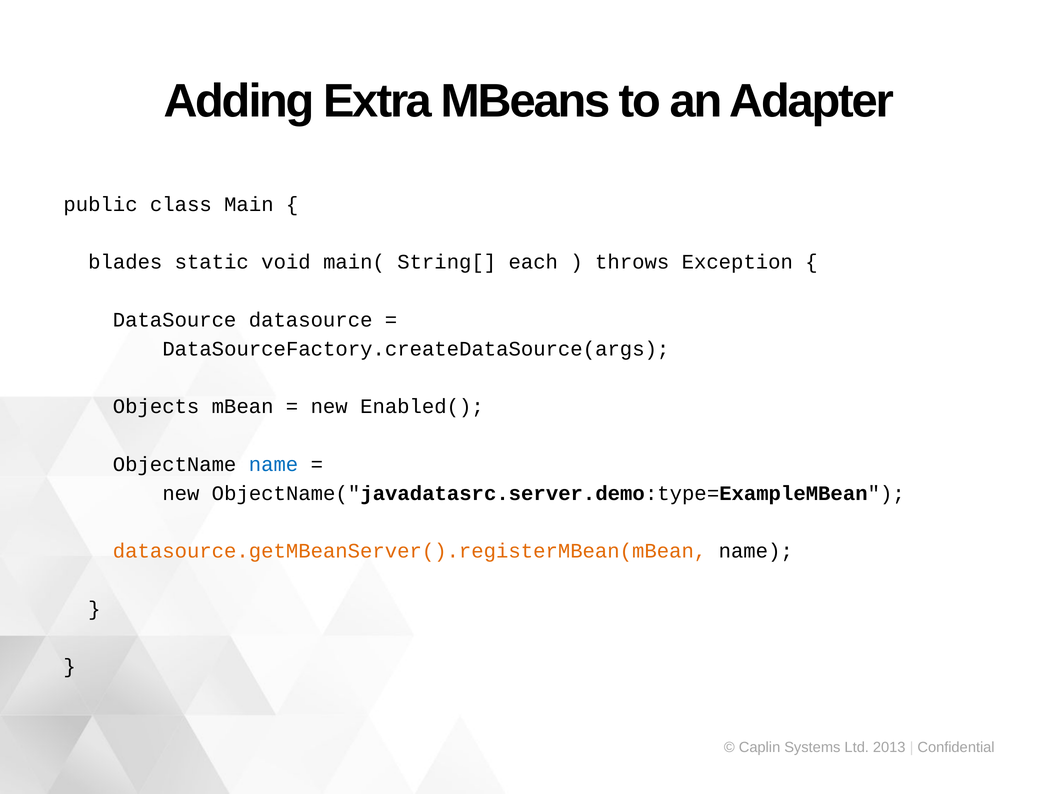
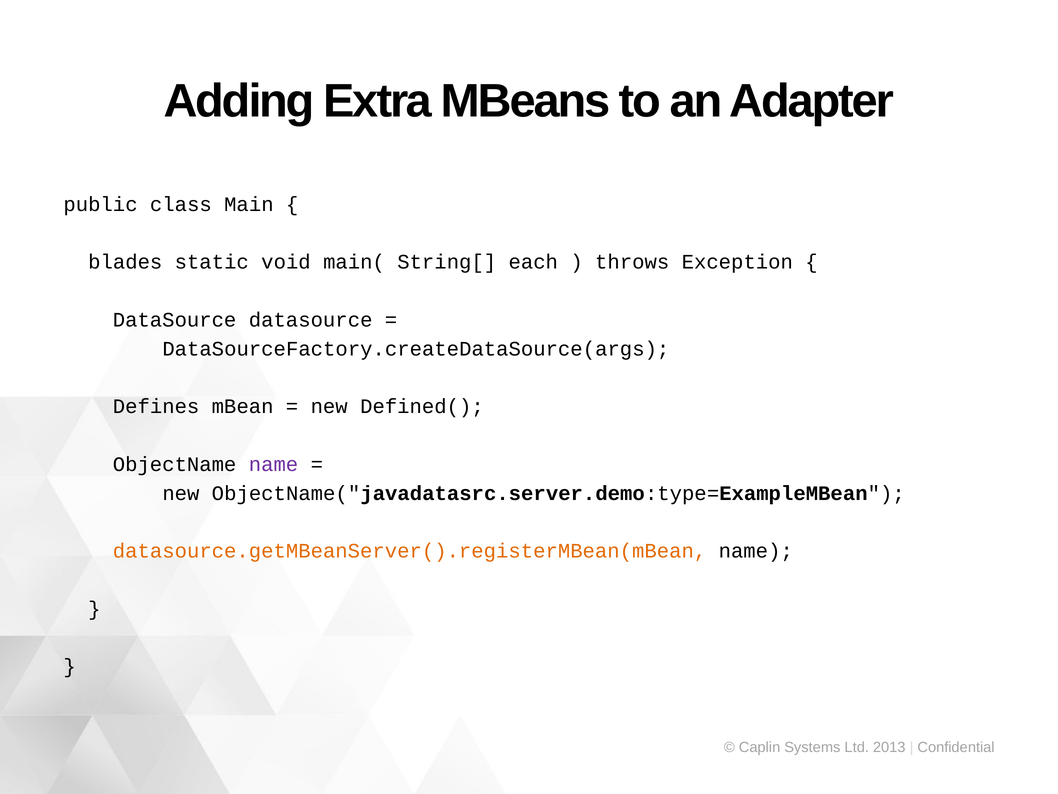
Objects: Objects -> Defines
Enabled(: Enabled( -> Defined(
name at (274, 464) colour: blue -> purple
